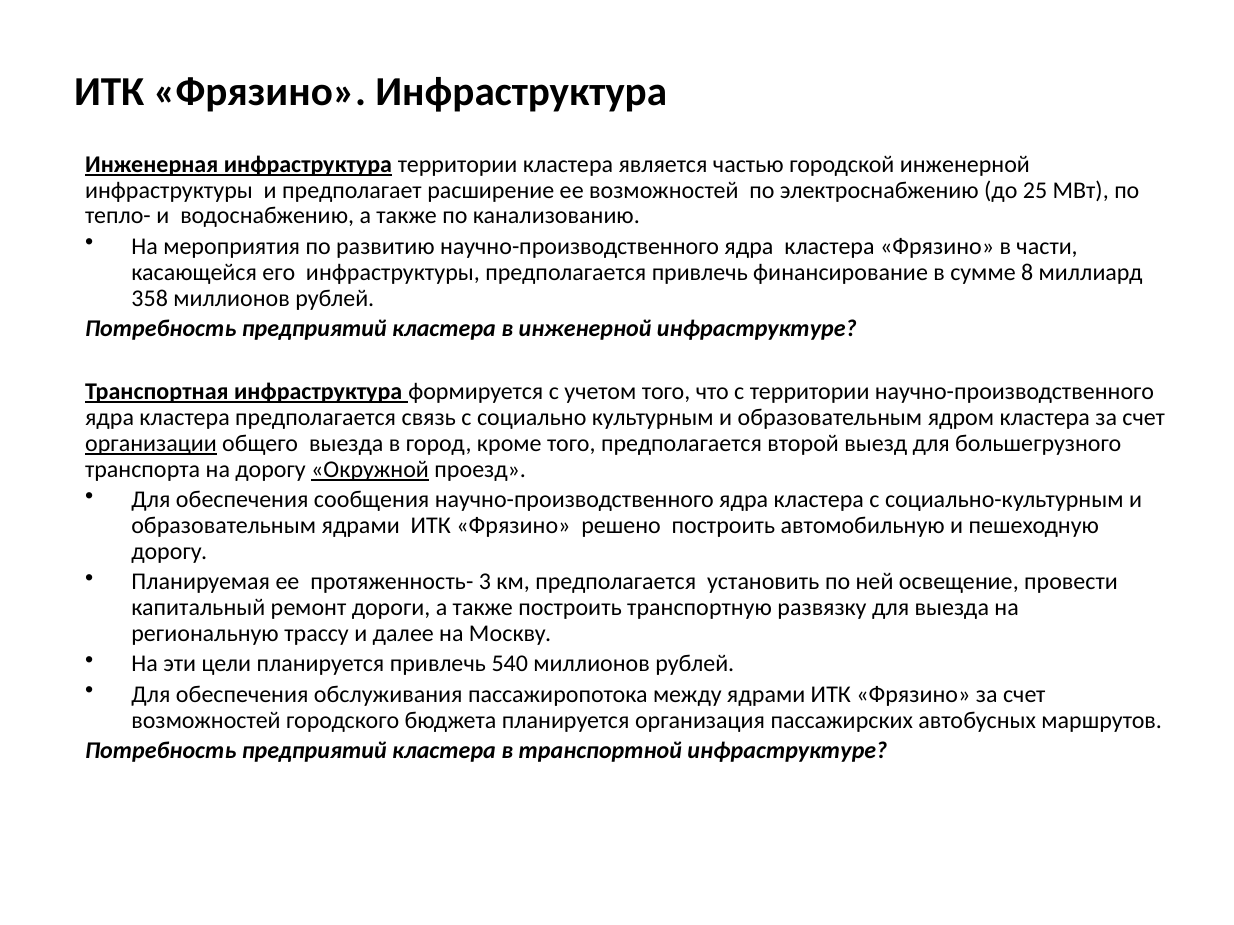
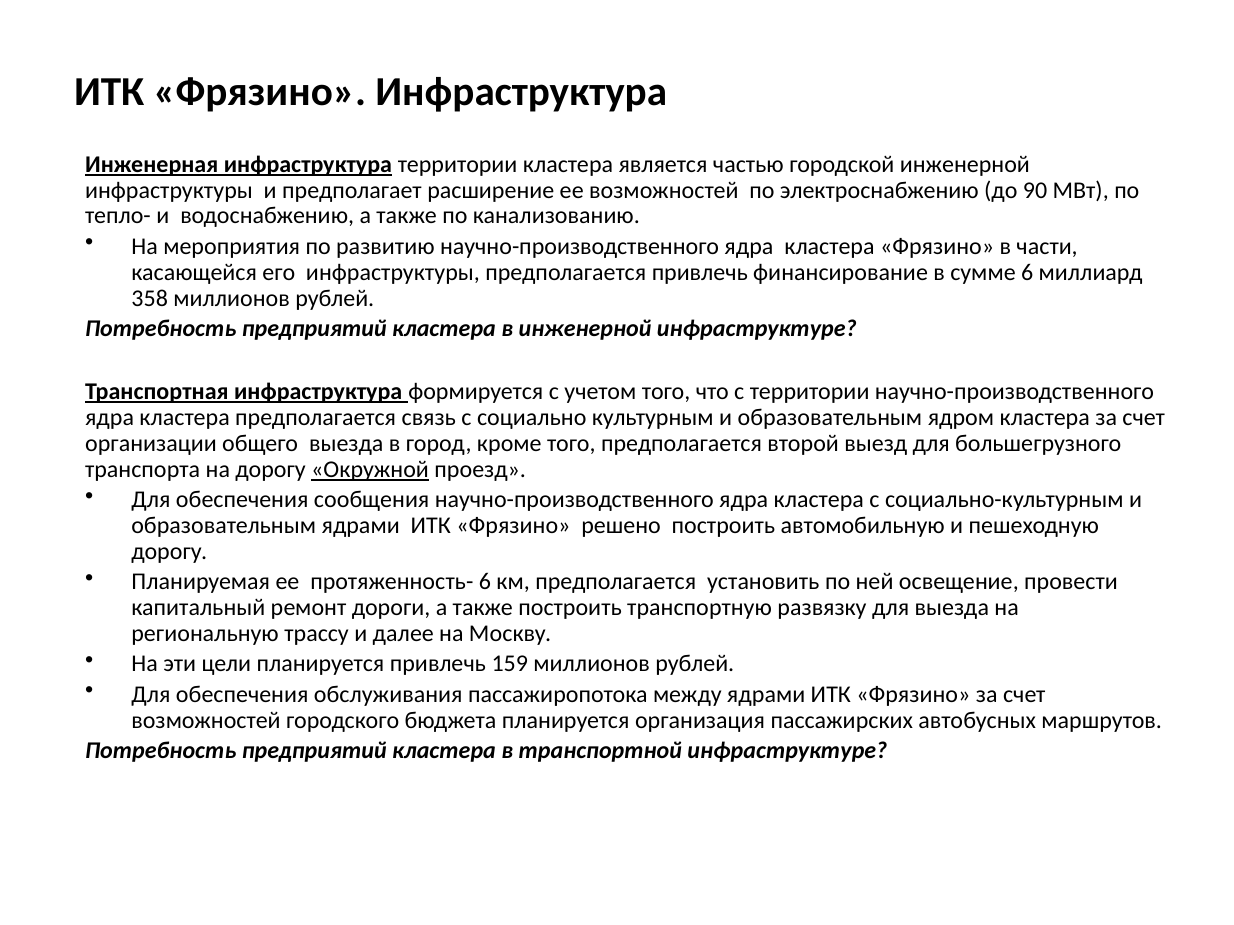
25: 25 -> 90
сумме 8: 8 -> 6
организации underline: present -> none
протяженность- 3: 3 -> 6
540: 540 -> 159
